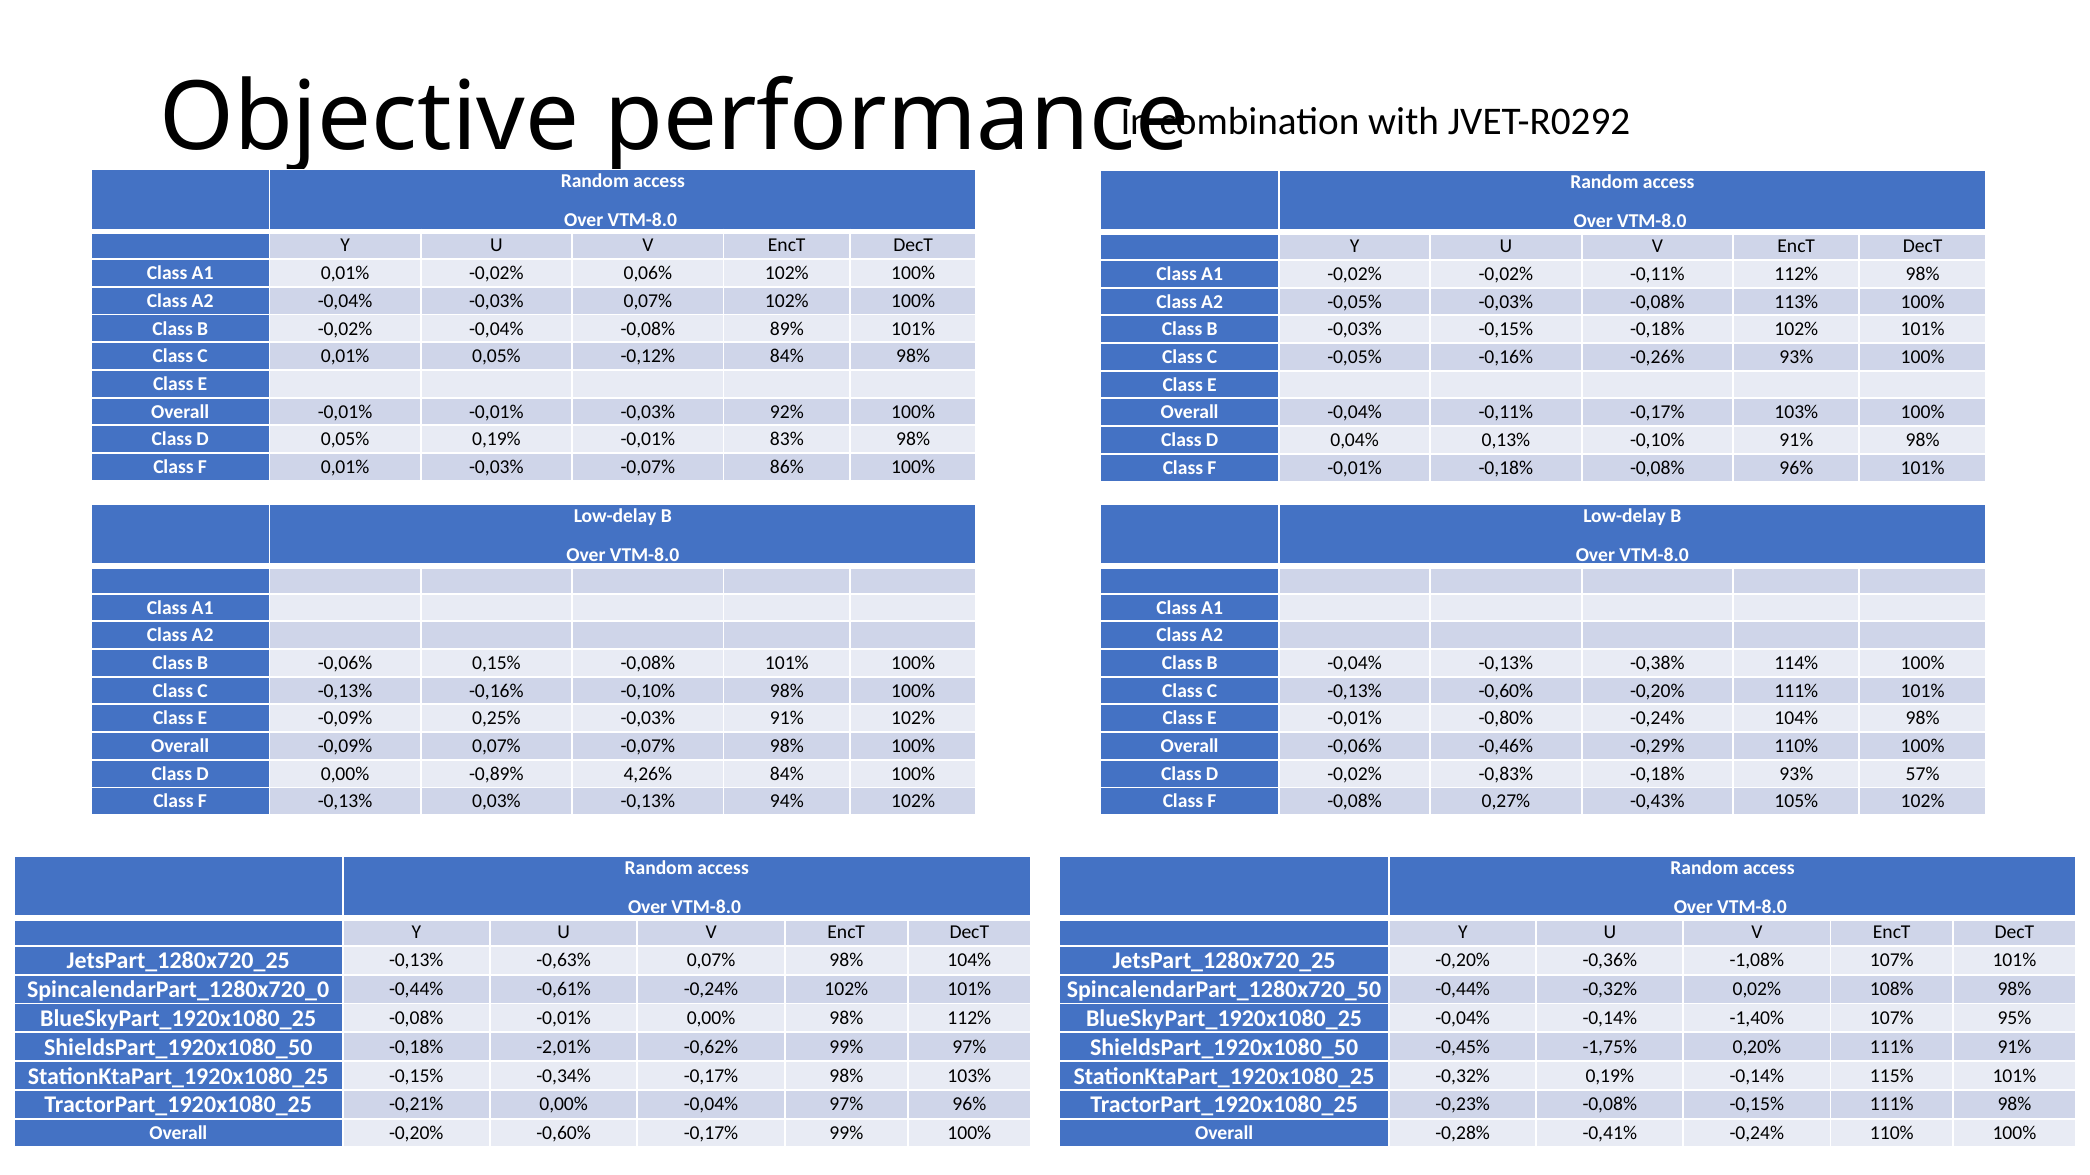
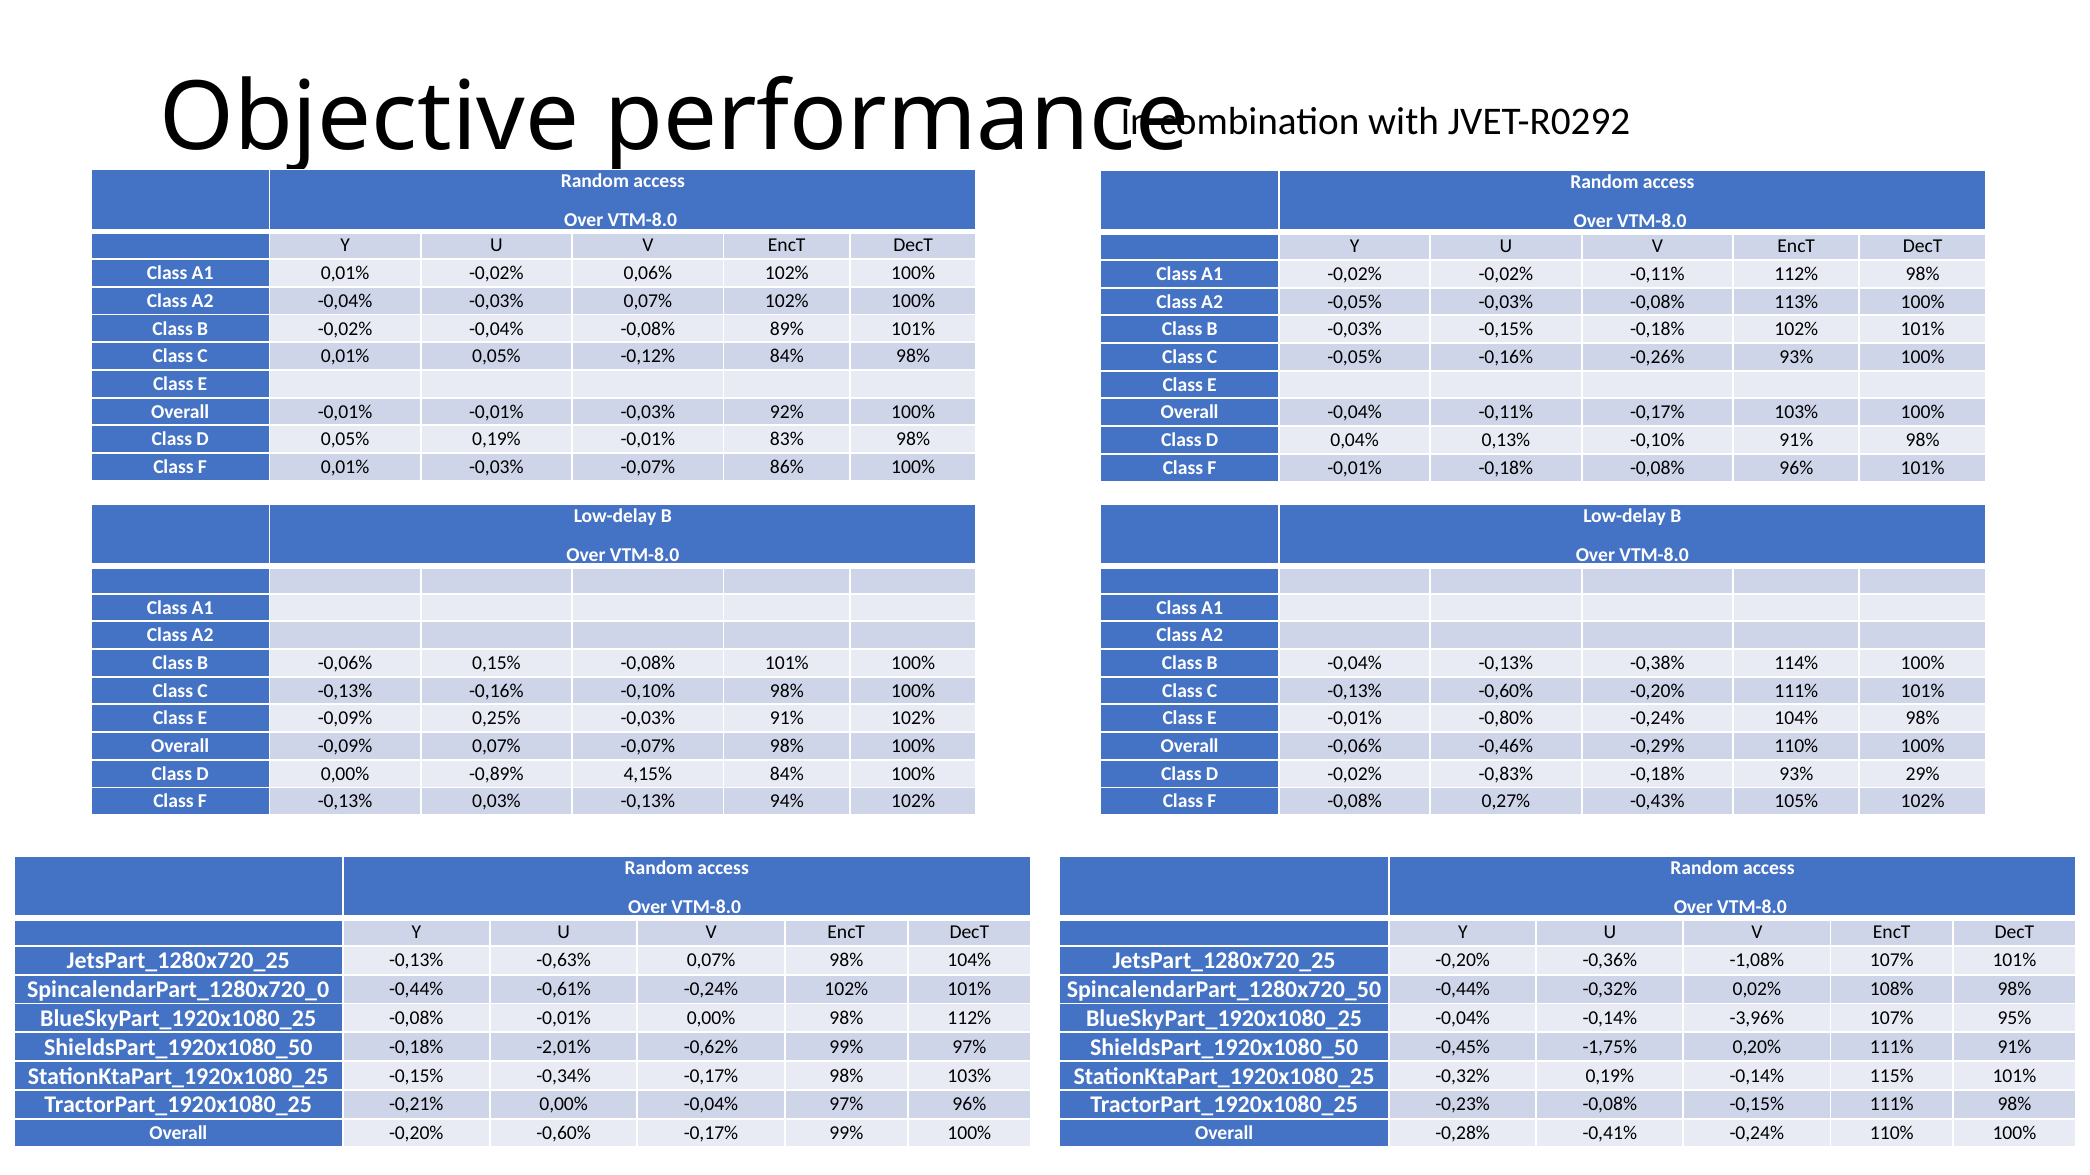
4,26%: 4,26% -> 4,15%
57%: 57% -> 29%
-1,40%: -1,40% -> -3,96%
